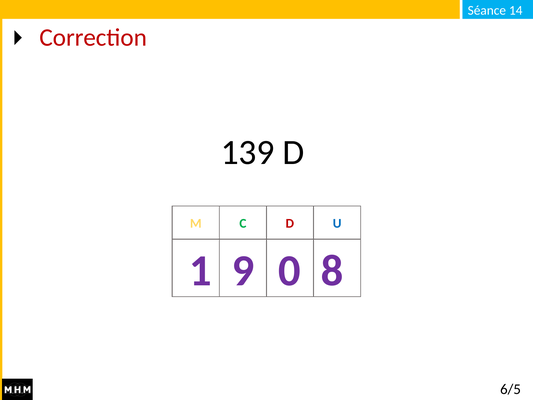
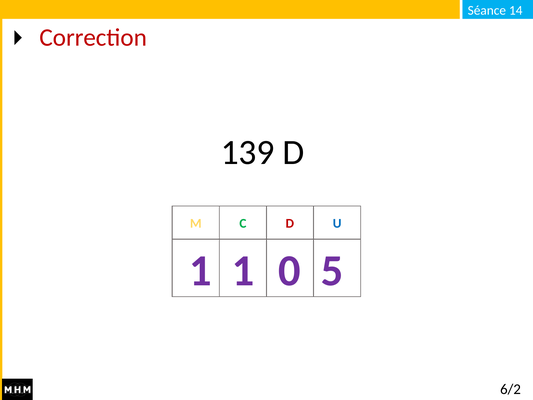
1 9: 9 -> 1
8: 8 -> 5
6/5: 6/5 -> 6/2
